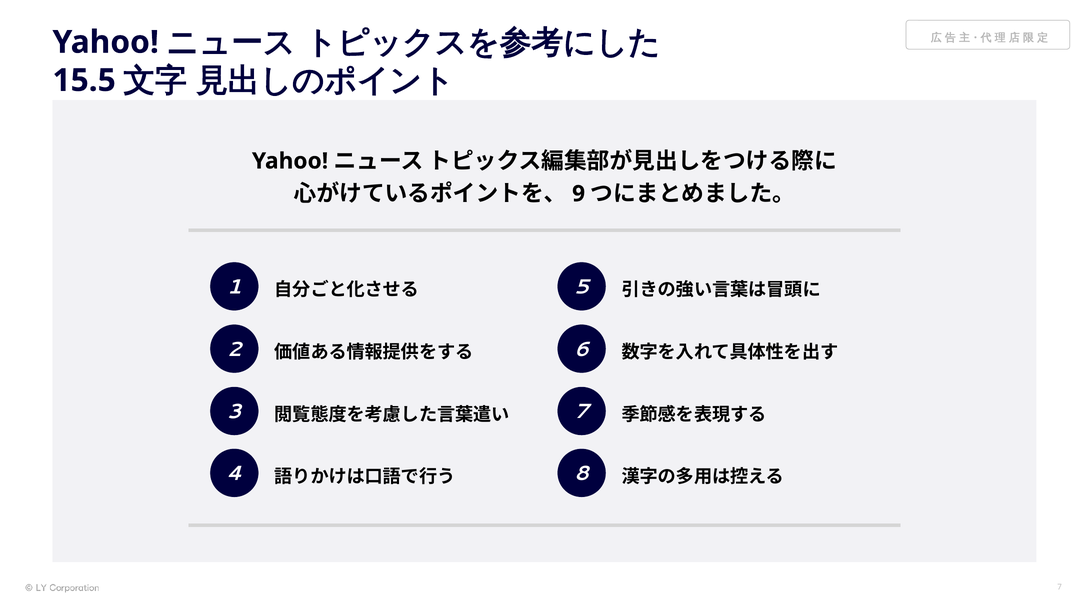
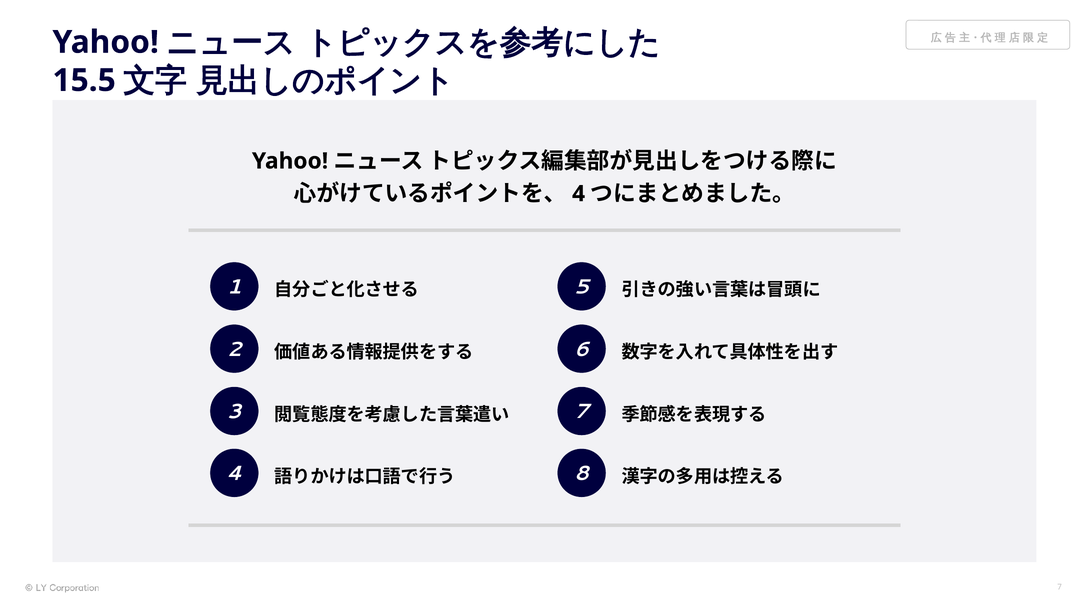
9 at (579, 194): 9 -> 4
